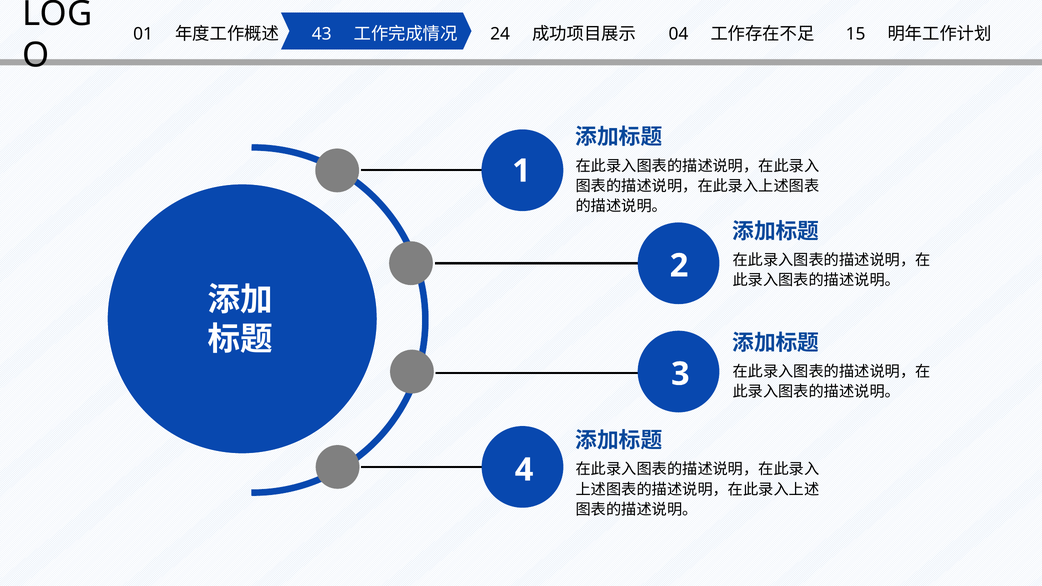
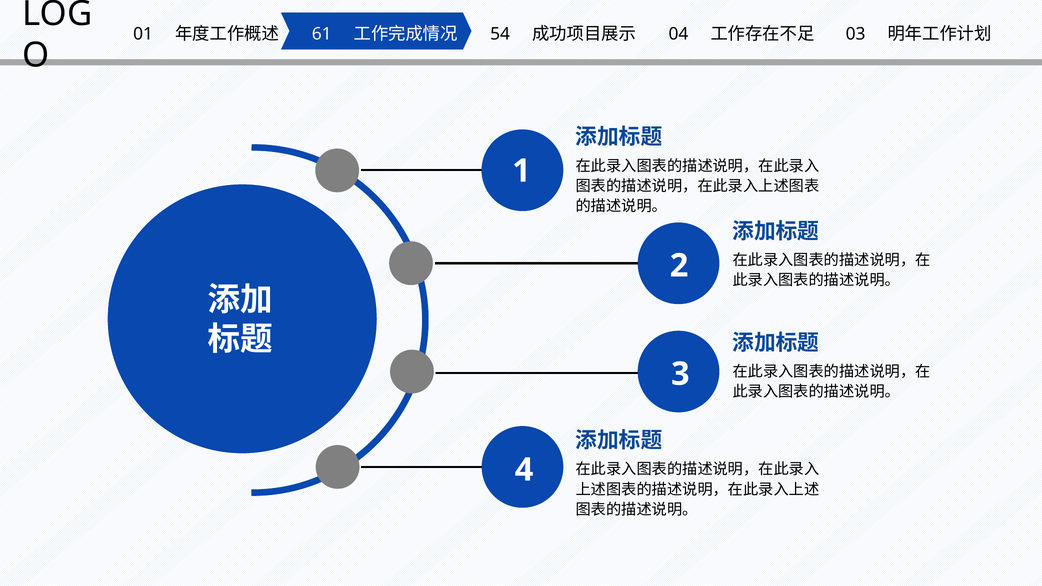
43: 43 -> 61
24: 24 -> 54
15: 15 -> 03
